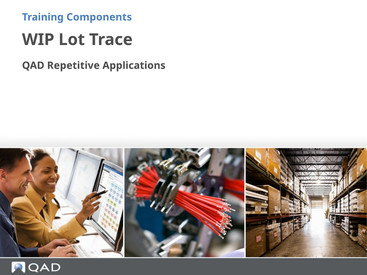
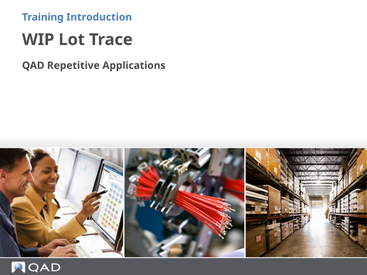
Components: Components -> Introduction
